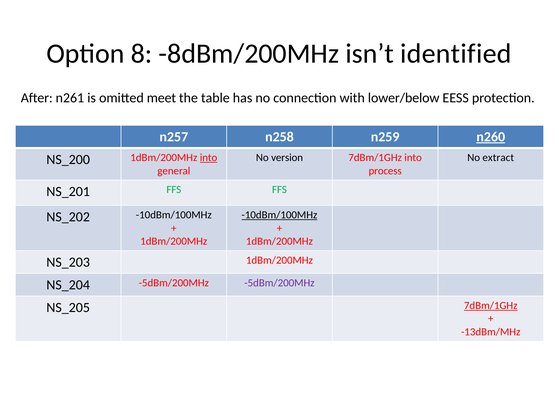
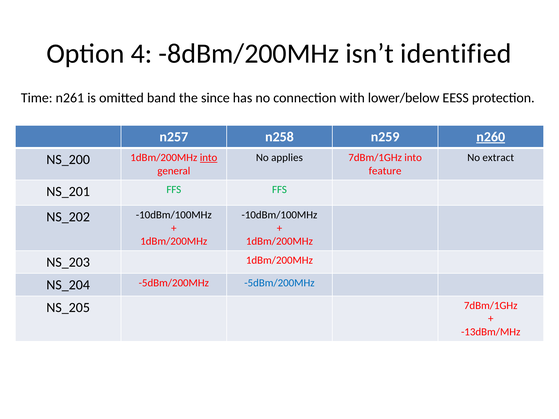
8: 8 -> 4
After: After -> Time
meet: meet -> band
table: table -> since
version: version -> applies
process: process -> feature
-10dBm/100MHz at (279, 215) underline: present -> none
-5dBm/200MHz at (279, 283) colour: purple -> blue
7dBm/1GHz at (491, 306) underline: present -> none
